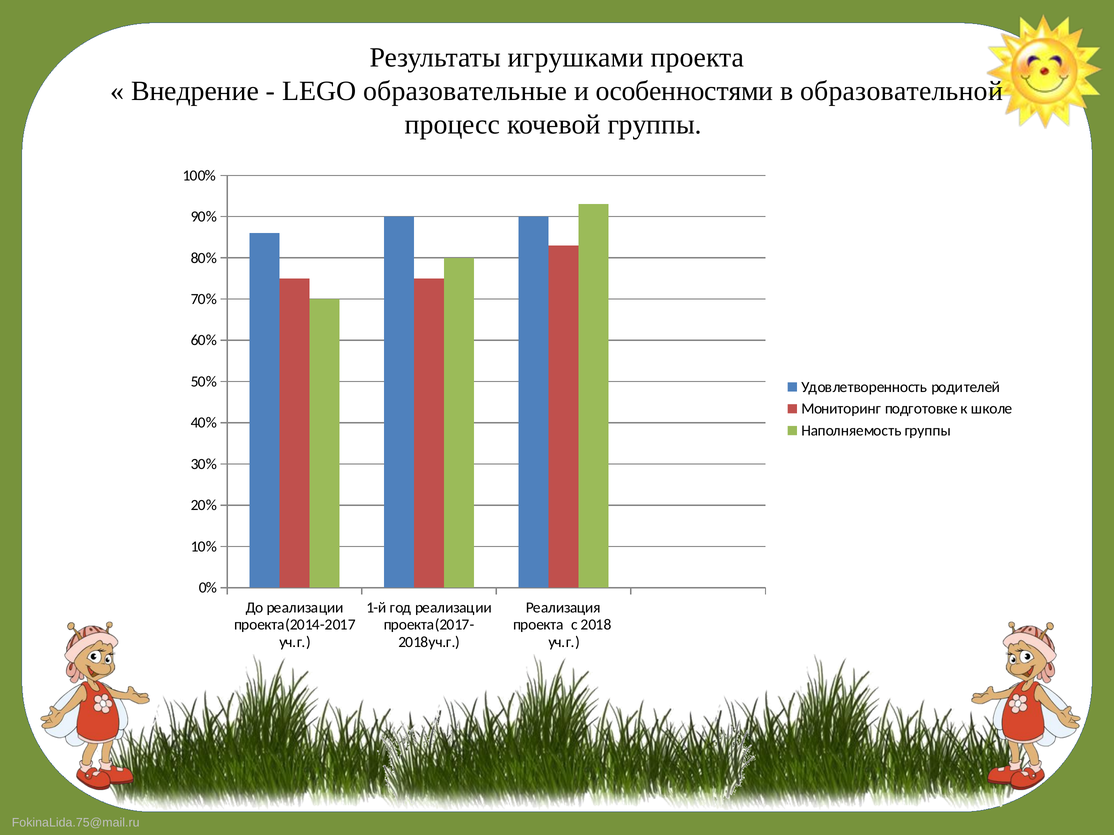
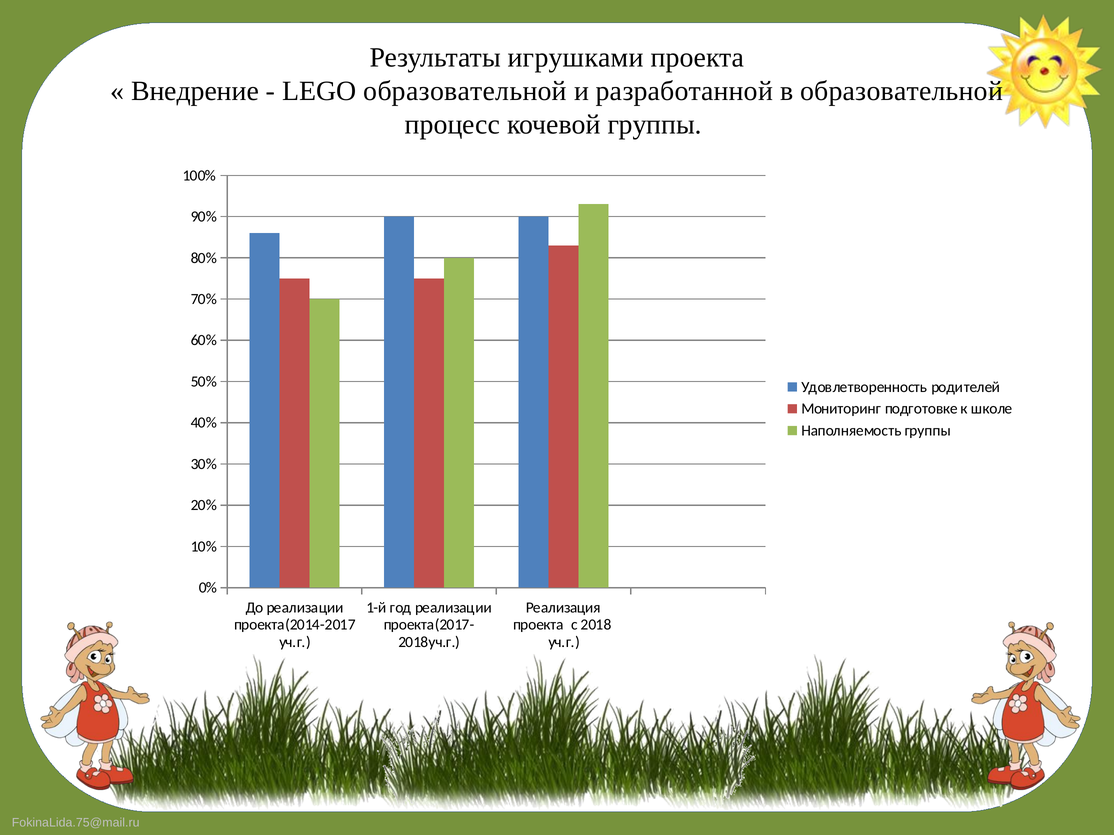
LEGO образовательные: образовательные -> образовательной
особенностями: особенностями -> разработанной
